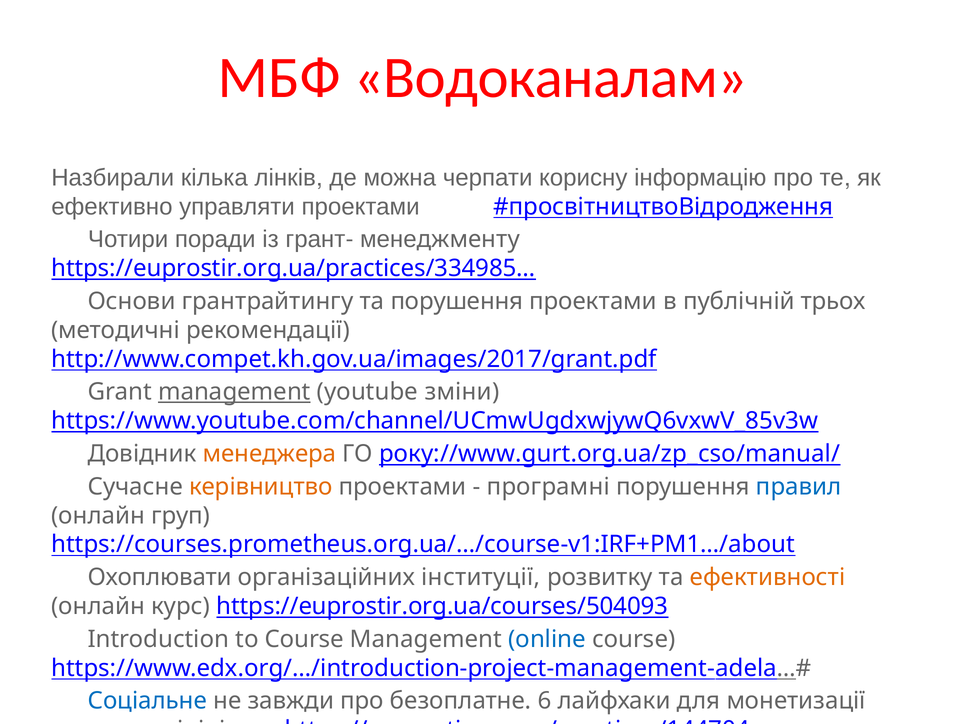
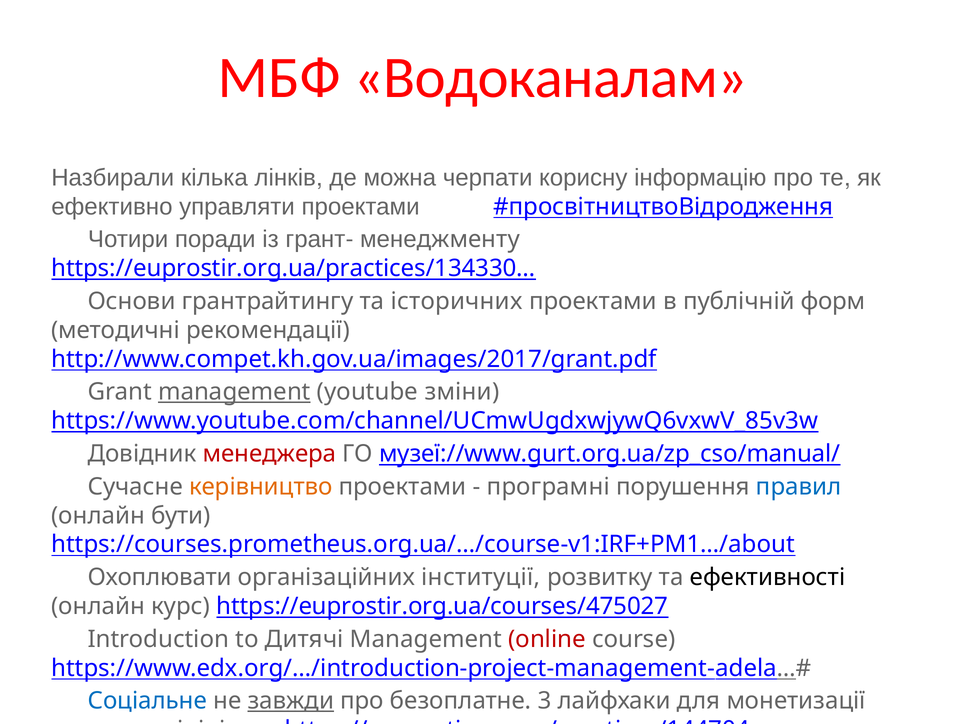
https://euprostir.org.ua/practices/334985…: https://euprostir.org.ua/practices/334985… -> https://euprostir.org.ua/practices/134330…
та порушення: порушення -> історичних
трьох: трьох -> форм
менеджера colour: orange -> red
року://www.gurt.org.ua/zp_cso/manual/: року://www.gurt.org.ua/zp_cso/manual/ -> музеї://www.gurt.org.ua/zp_cso/manual/
груп: груп -> бути
ефективності colour: orange -> black
https://euprostir.org.ua/courses/504093: https://euprostir.org.ua/courses/504093 -> https://euprostir.org.ua/courses/475027
to Course: Course -> Дитячі
online colour: blue -> red
завжди underline: none -> present
6: 6 -> 3
